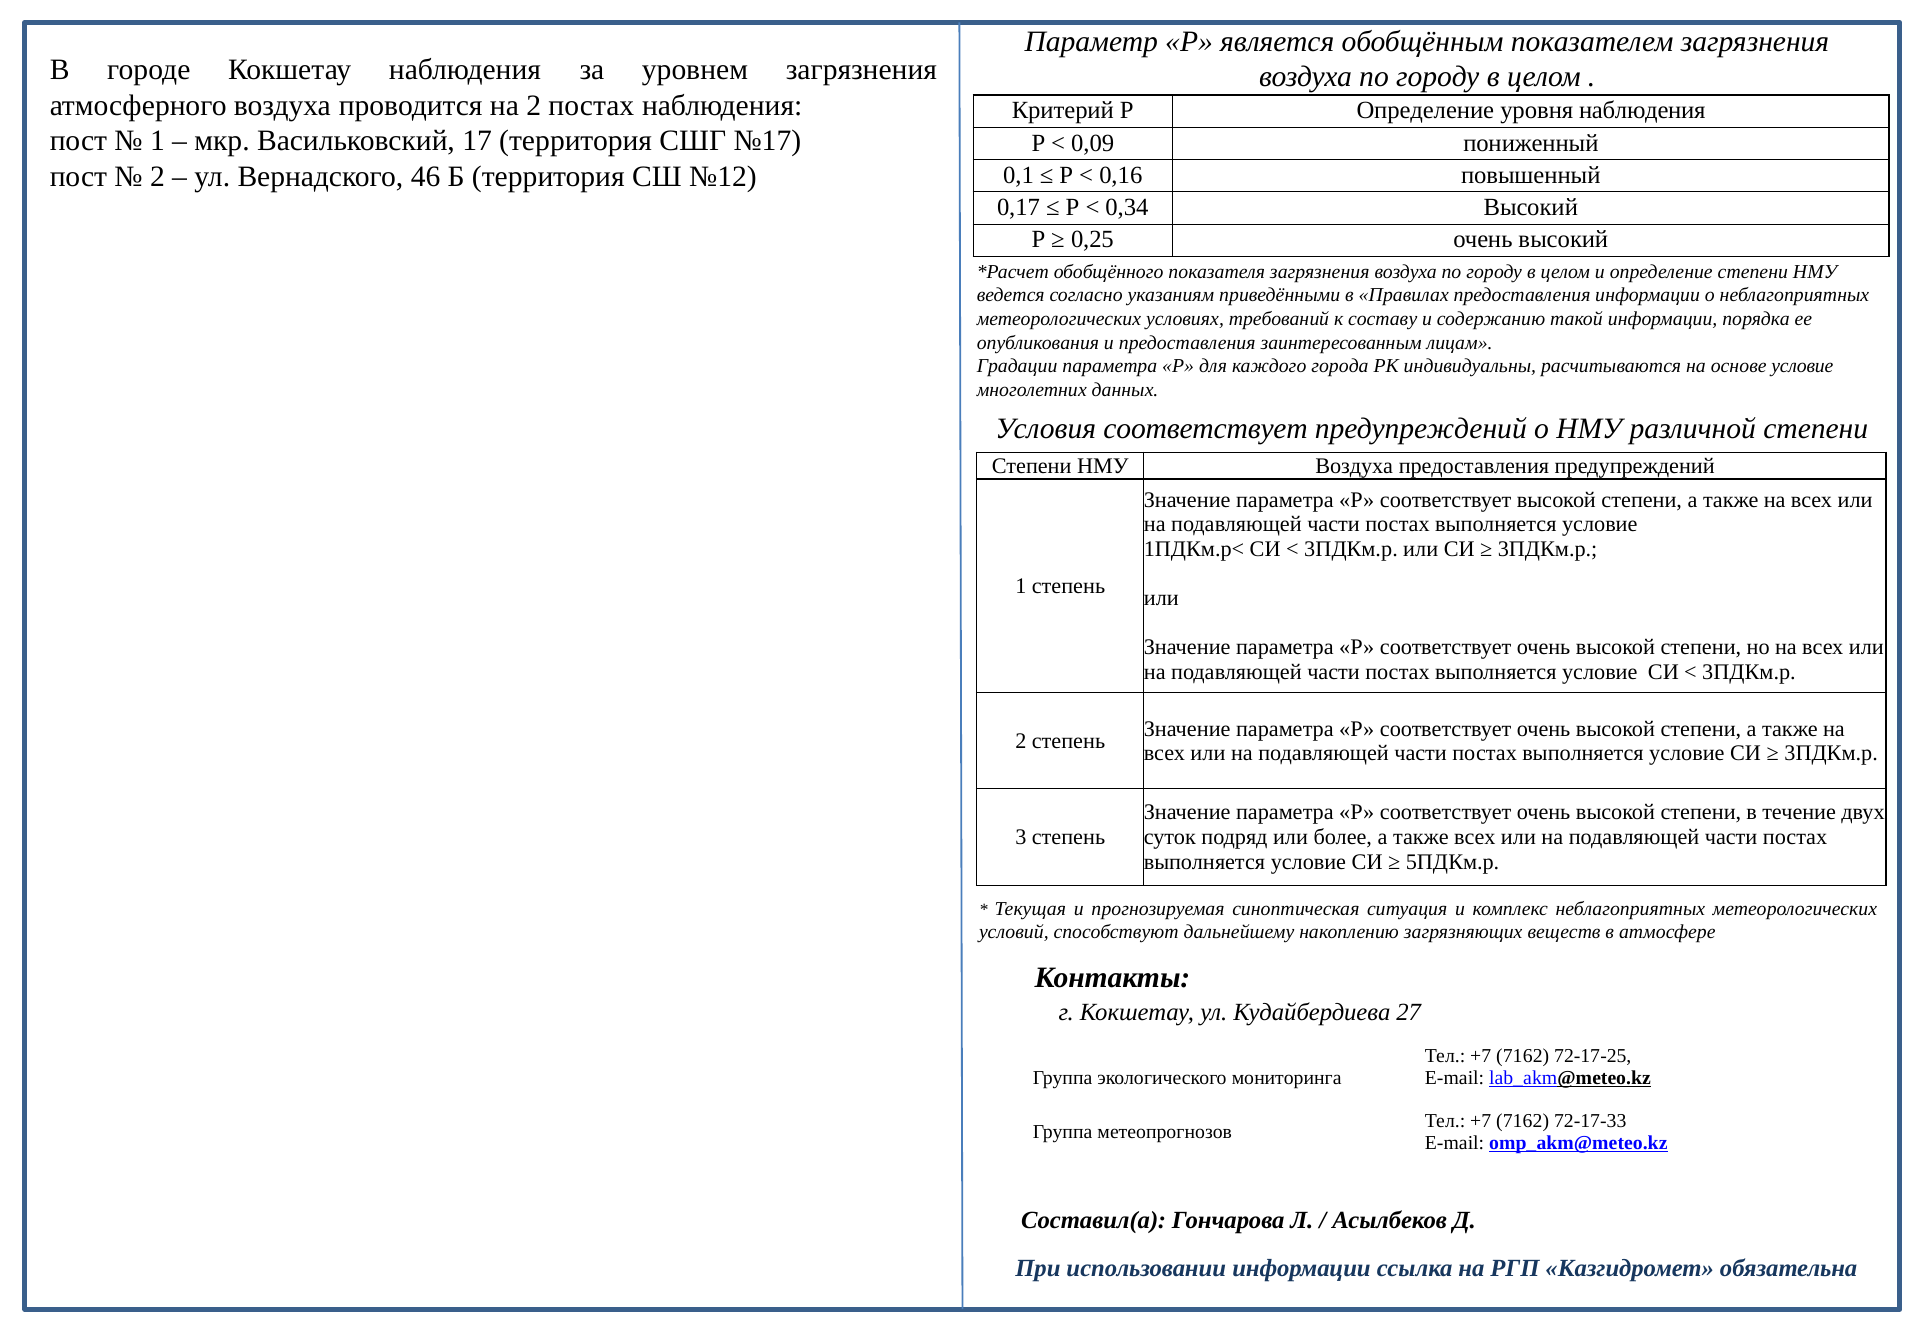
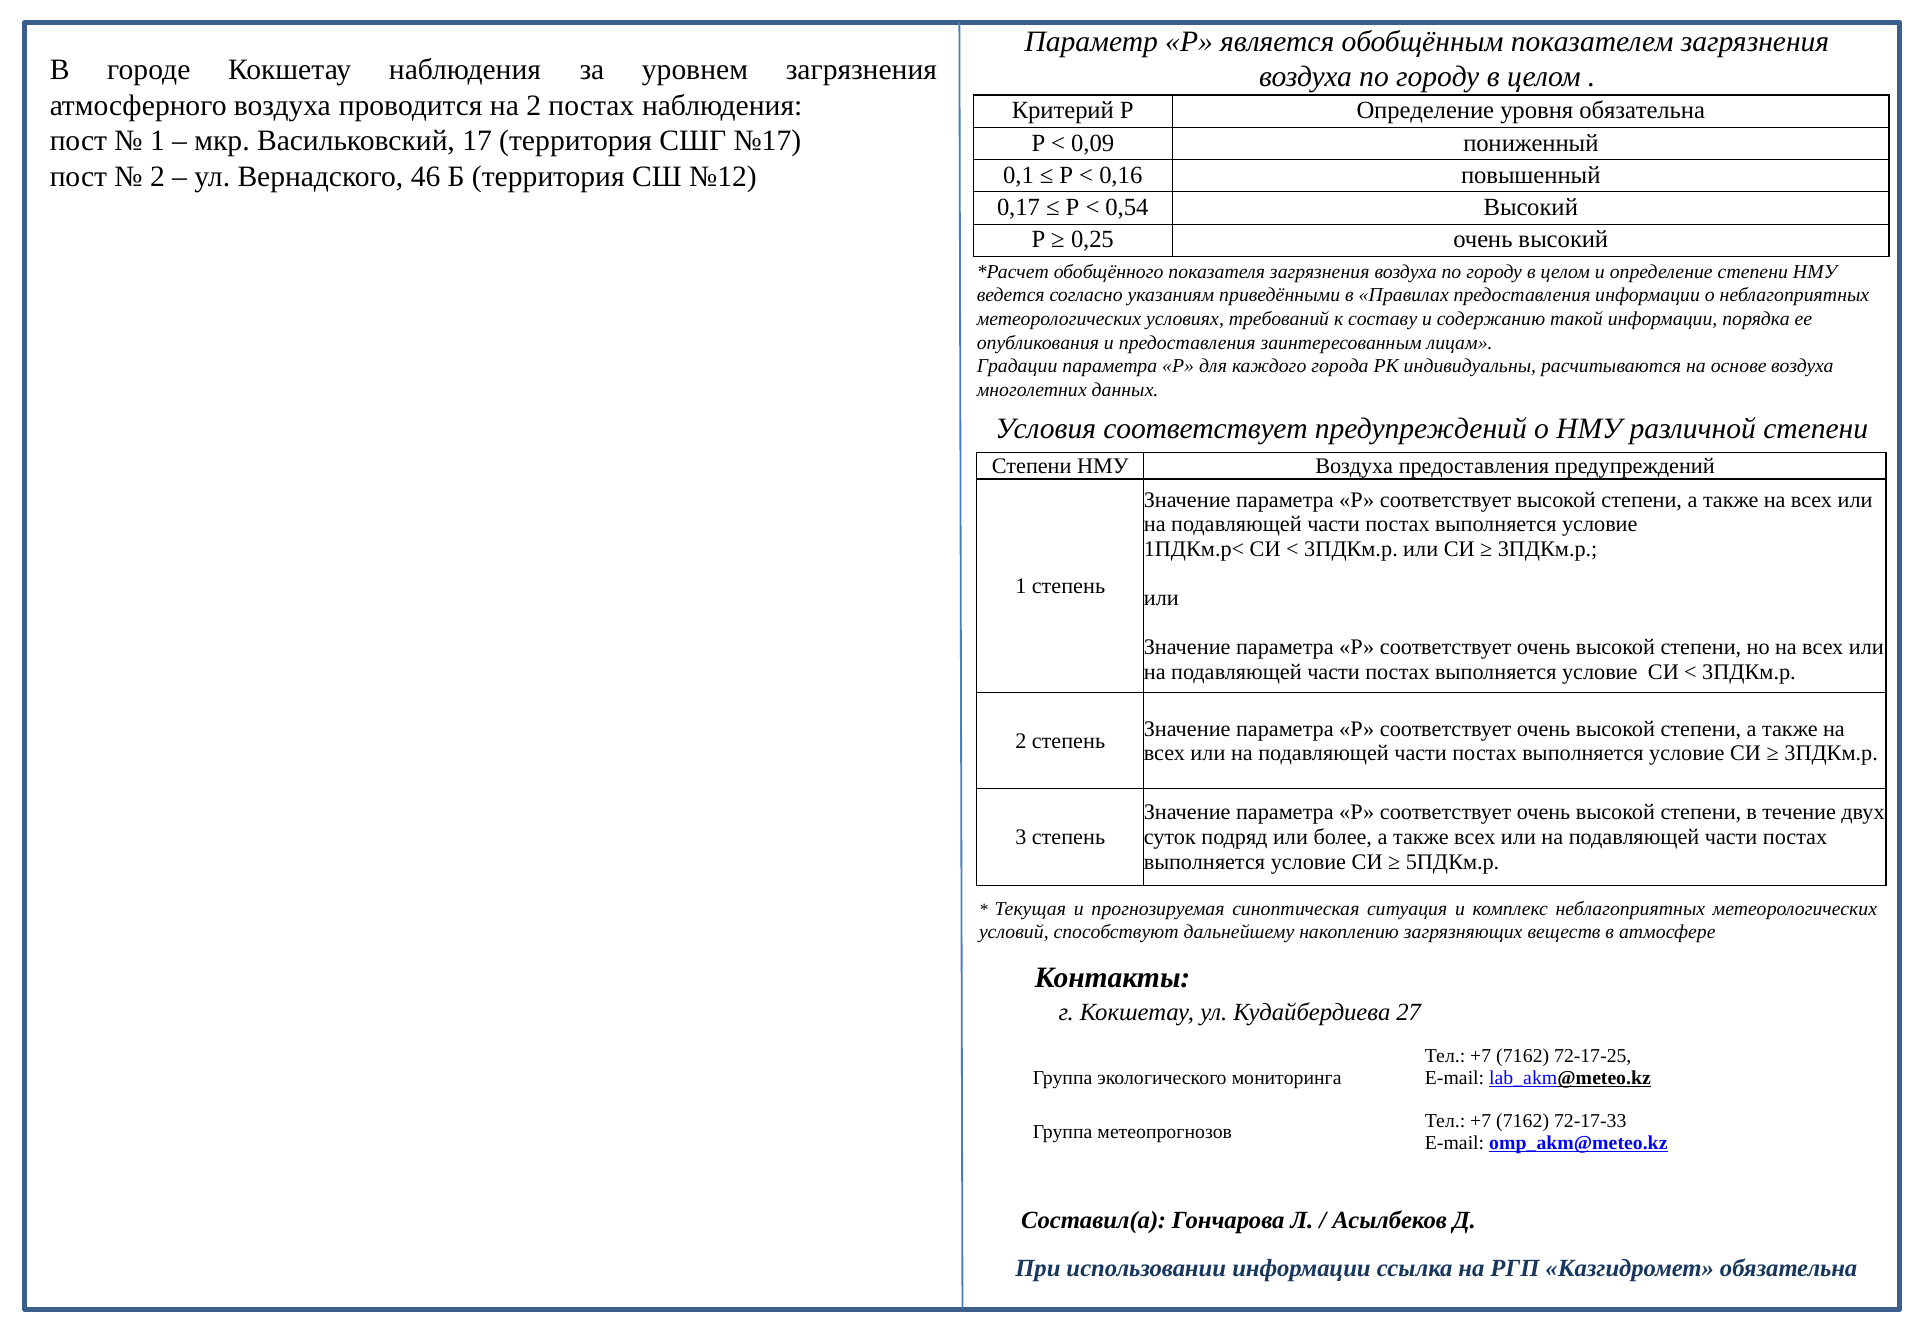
уровня наблюдения: наблюдения -> обязательна
0,34: 0,34 -> 0,54
основе условие: условие -> воздуха
